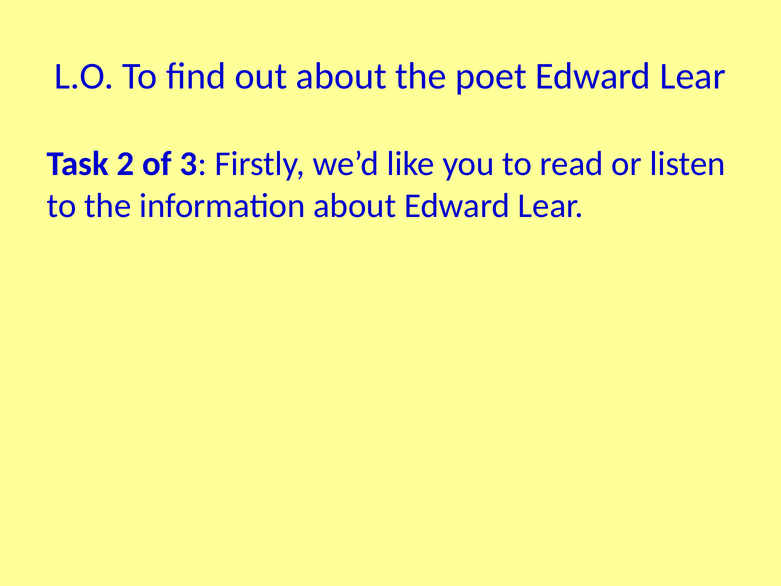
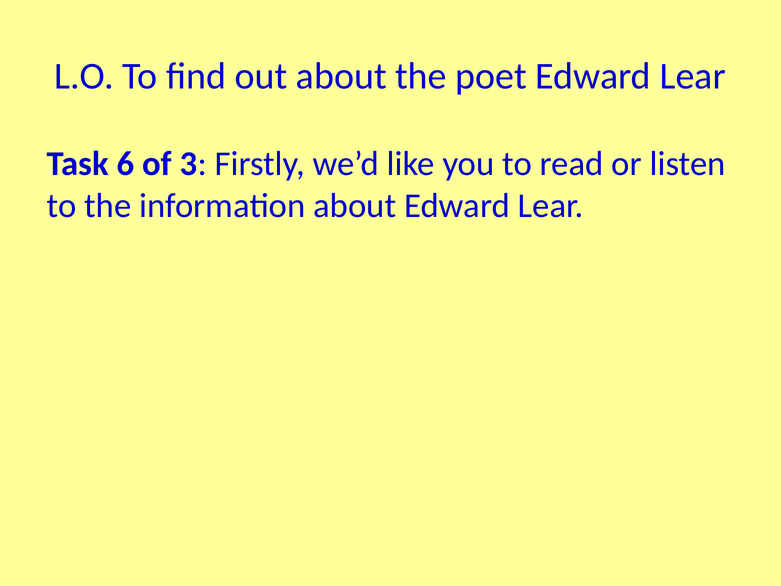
2: 2 -> 6
